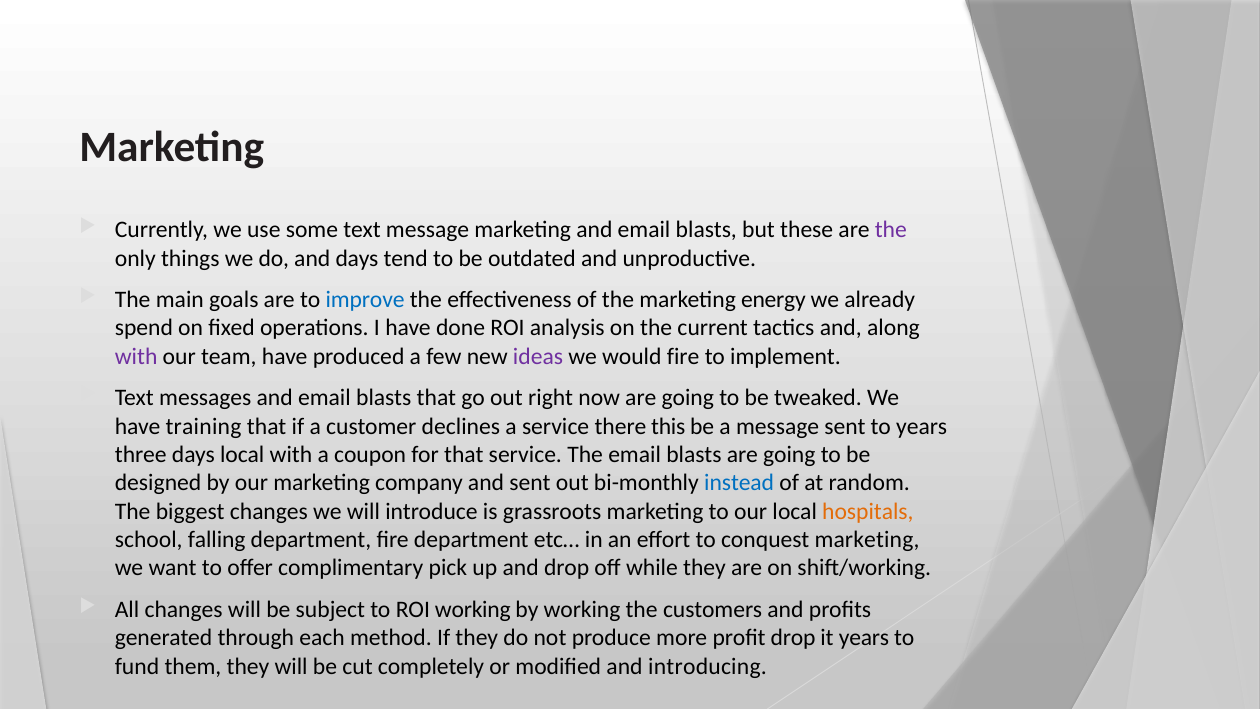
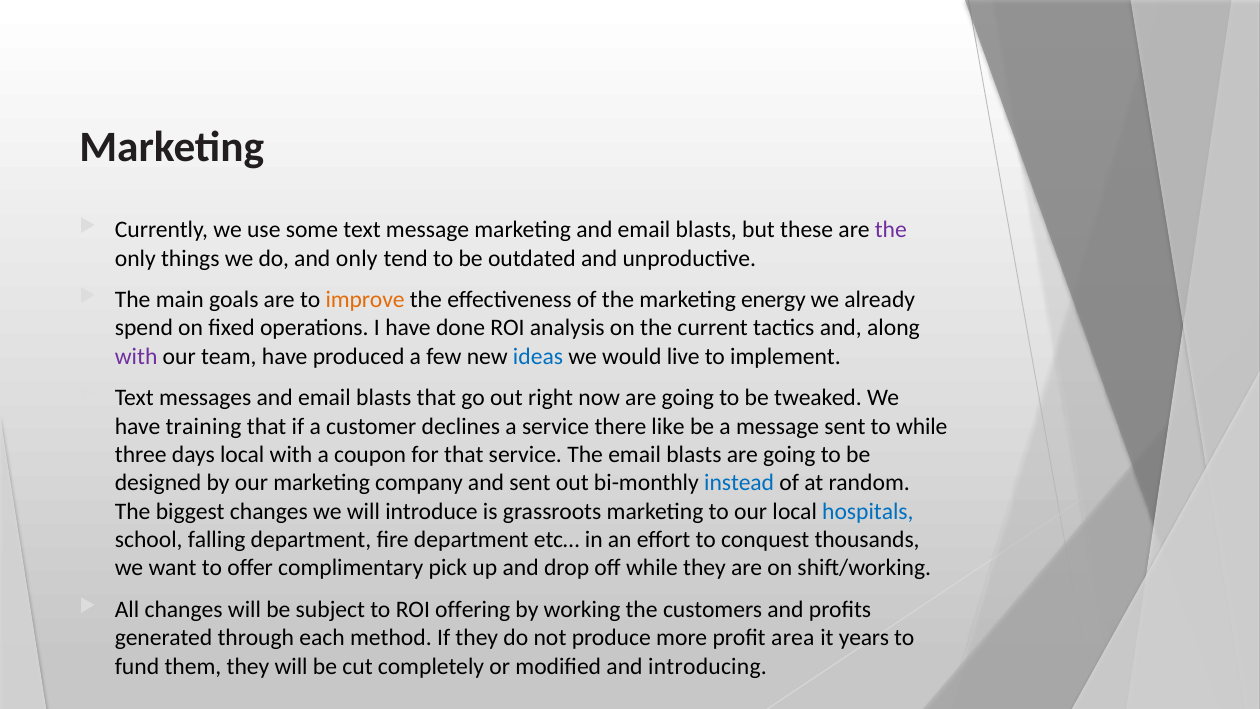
and days: days -> only
improve colour: blue -> orange
ideas colour: purple -> blue
would fire: fire -> live
this: this -> like
to years: years -> while
hospitals colour: orange -> blue
conquest marketing: marketing -> thousands
ROI working: working -> offering
profit drop: drop -> area
